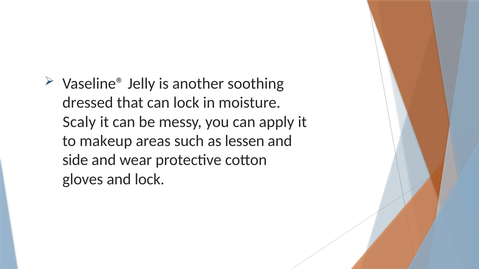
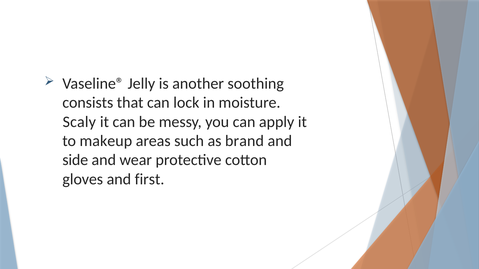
dressed: dressed -> consists
lessen: lessen -> brand
and lock: lock -> first
